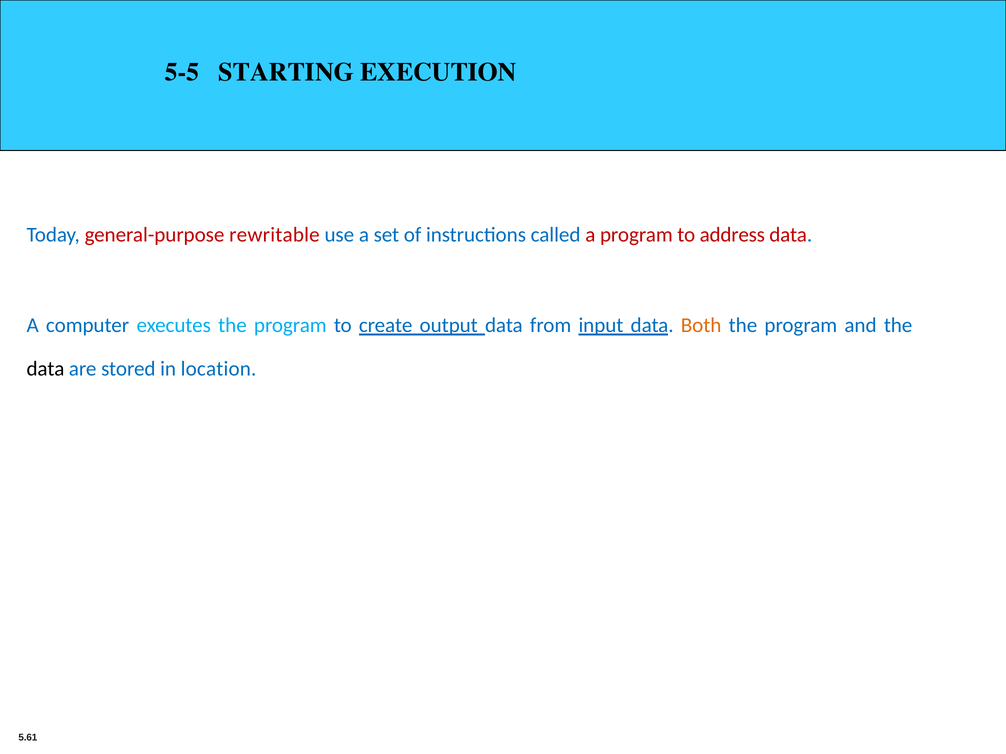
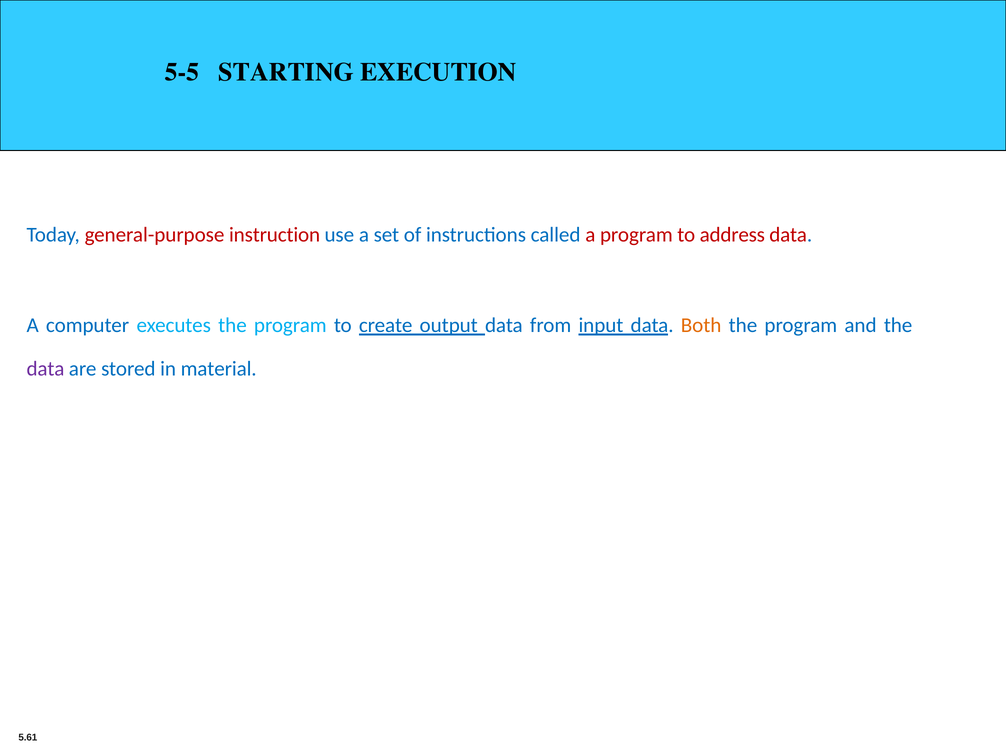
rewritable: rewritable -> instruction
data at (45, 369) colour: black -> purple
location: location -> material
